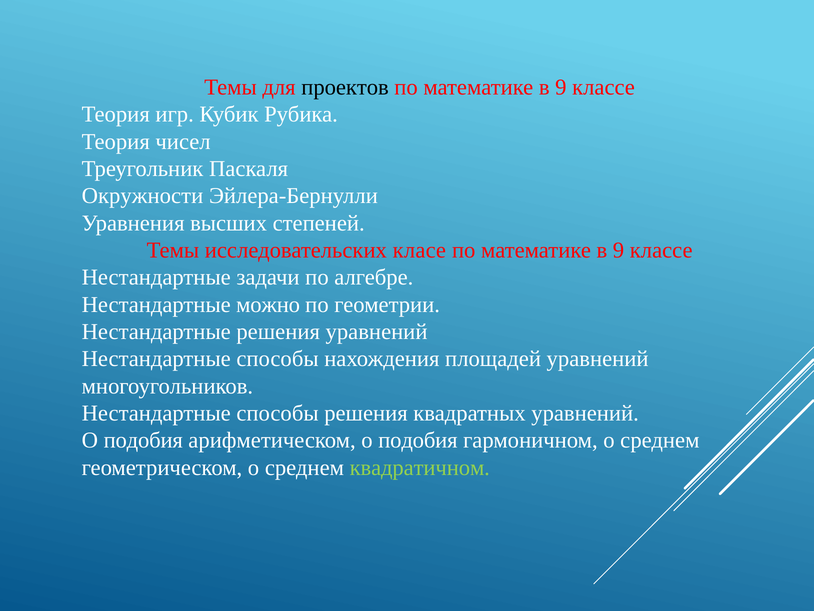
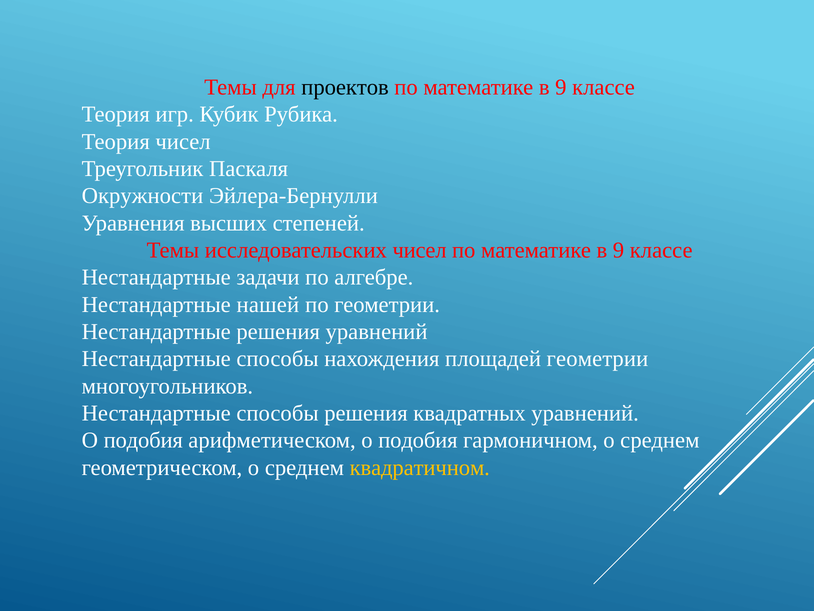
исследовательских класе: класе -> чисел
можно: можно -> нашей
площадей уравнений: уравнений -> геометрии
квадратичном colour: light green -> yellow
